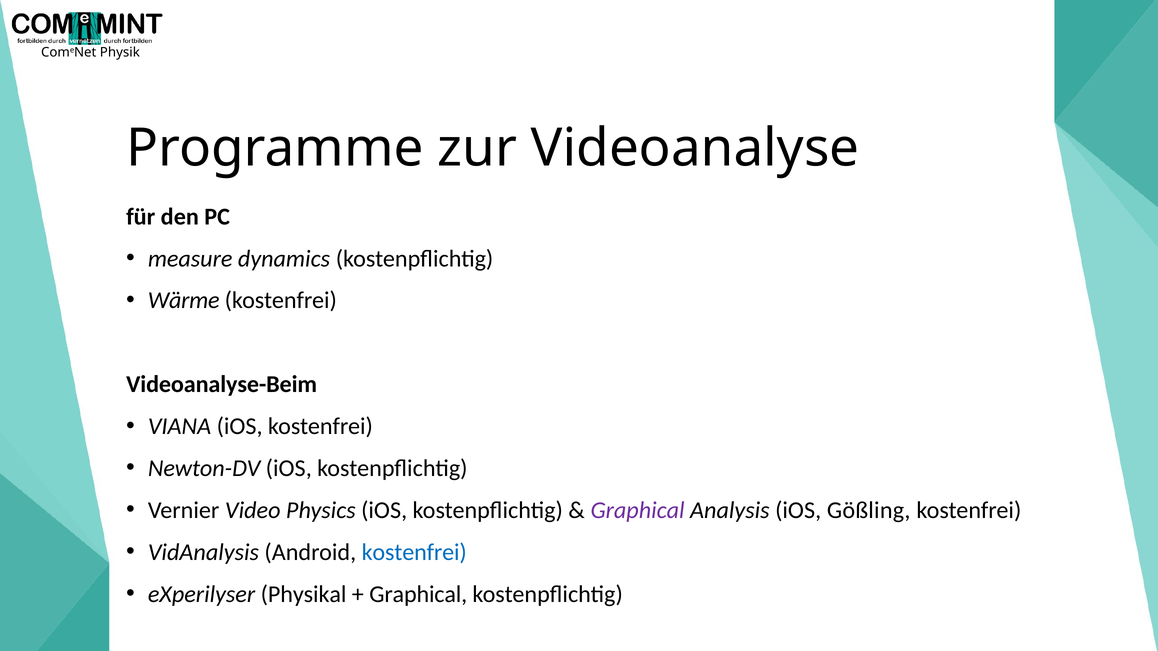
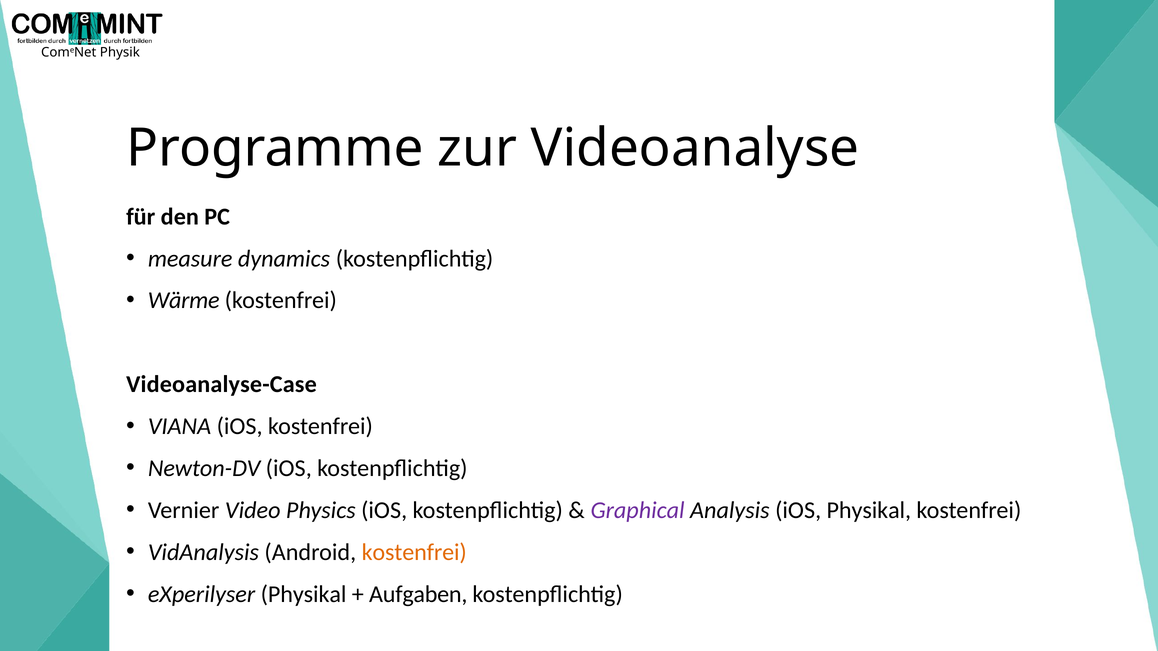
Videoanalyse-Beim: Videoanalyse-Beim -> Videoanalyse-Case
iOS Gößling: Gößling -> Physikal
kostenfrei at (414, 553) colour: blue -> orange
Graphical at (418, 595): Graphical -> Aufgaben
